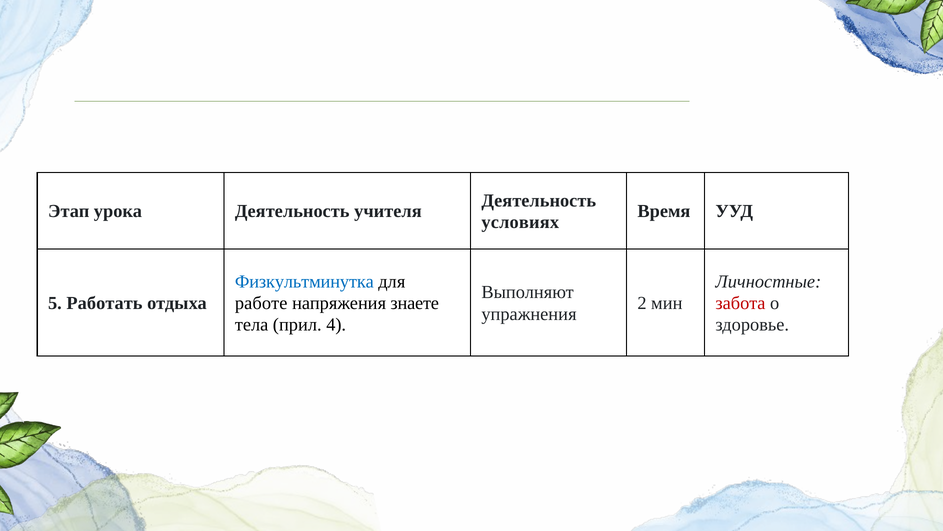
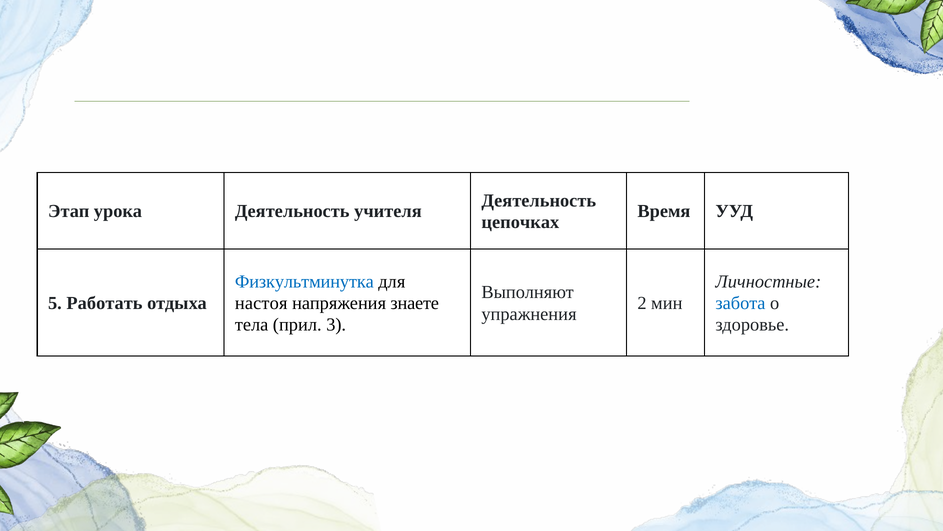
условиях: условиях -> цепочках
работе: работе -> настоя
забота colour: red -> blue
4: 4 -> 3
